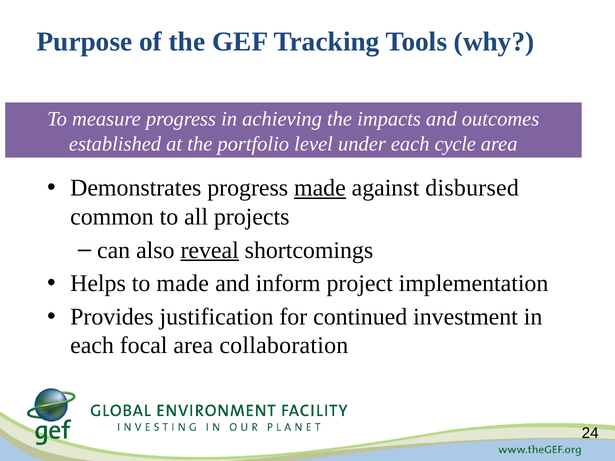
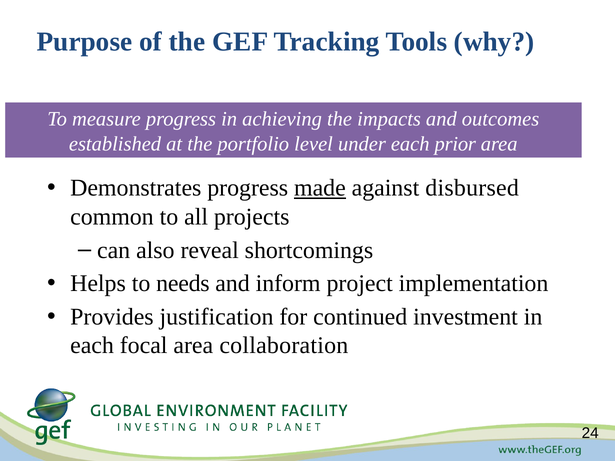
cycle: cycle -> prior
reveal underline: present -> none
to made: made -> needs
